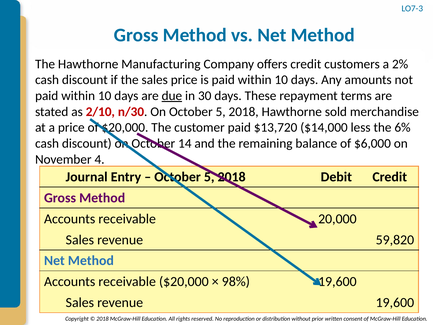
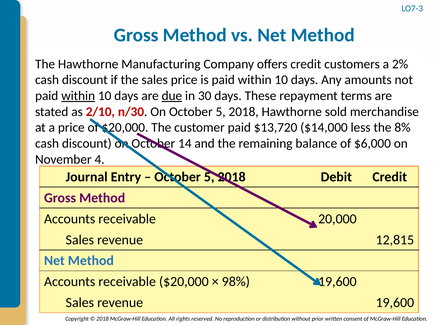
within at (78, 96) underline: none -> present
6%: 6% -> 8%
59,820: 59,820 -> 12,815
